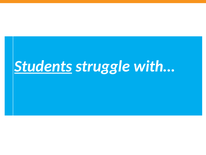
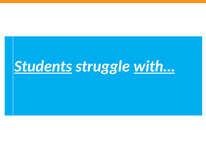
with… underline: none -> present
